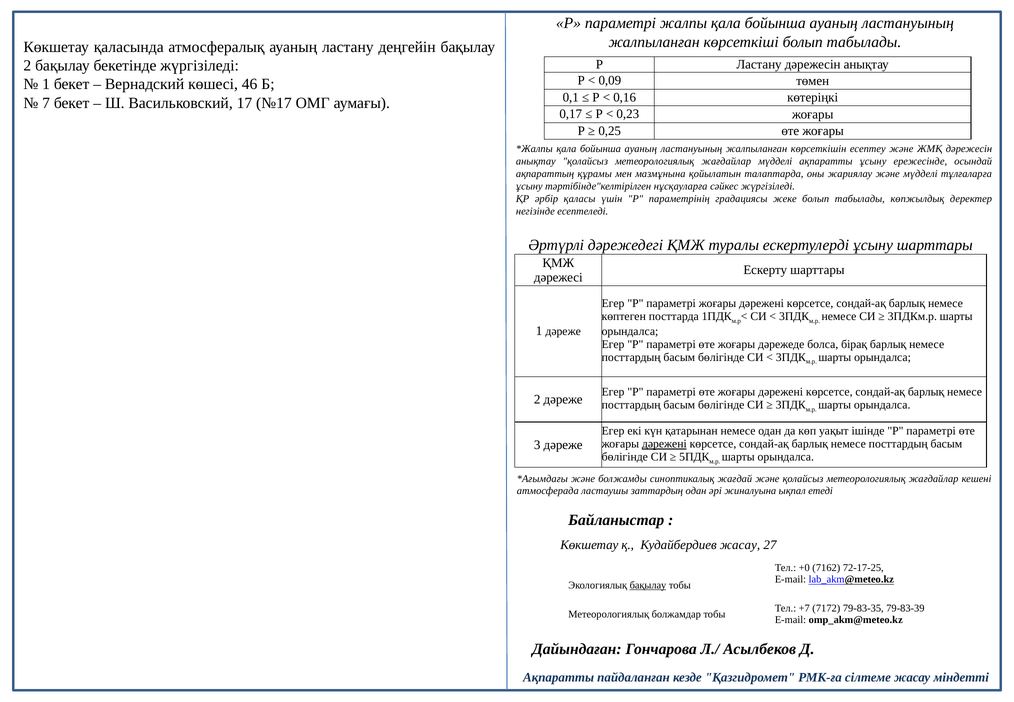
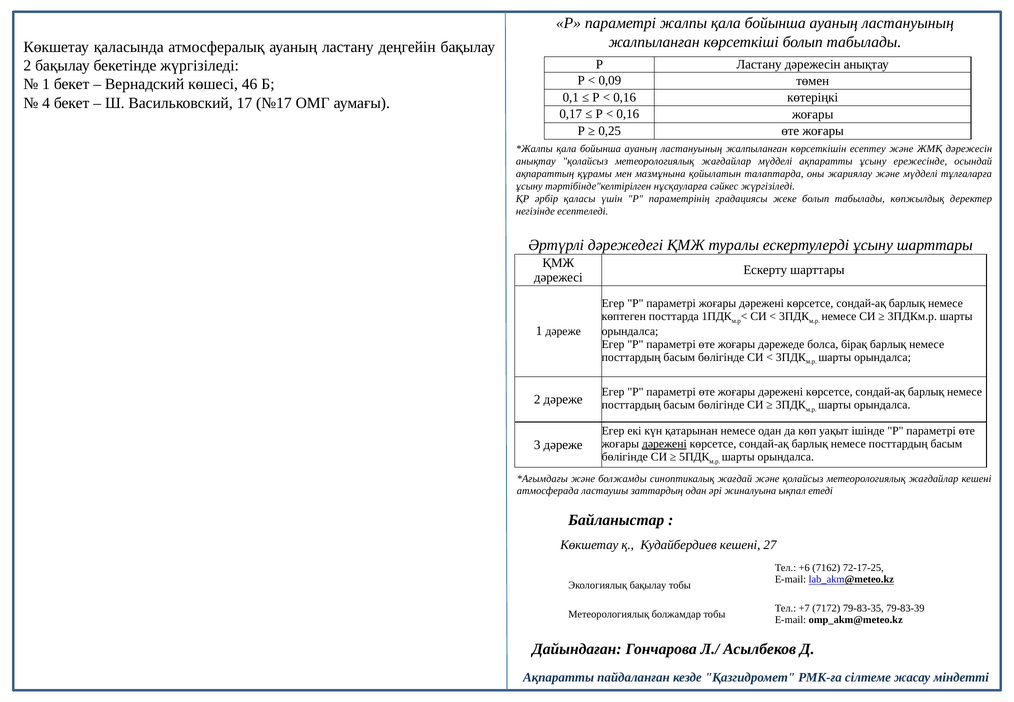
7: 7 -> 4
0,23 at (628, 114): 0,23 -> 0,16
Кудайбердиев жасау: жасау -> кешені
+0: +0 -> +6
бақылау at (648, 585) underline: present -> none
